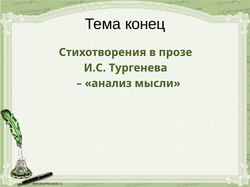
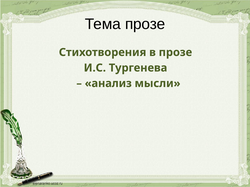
Тема конец: конец -> прозе
